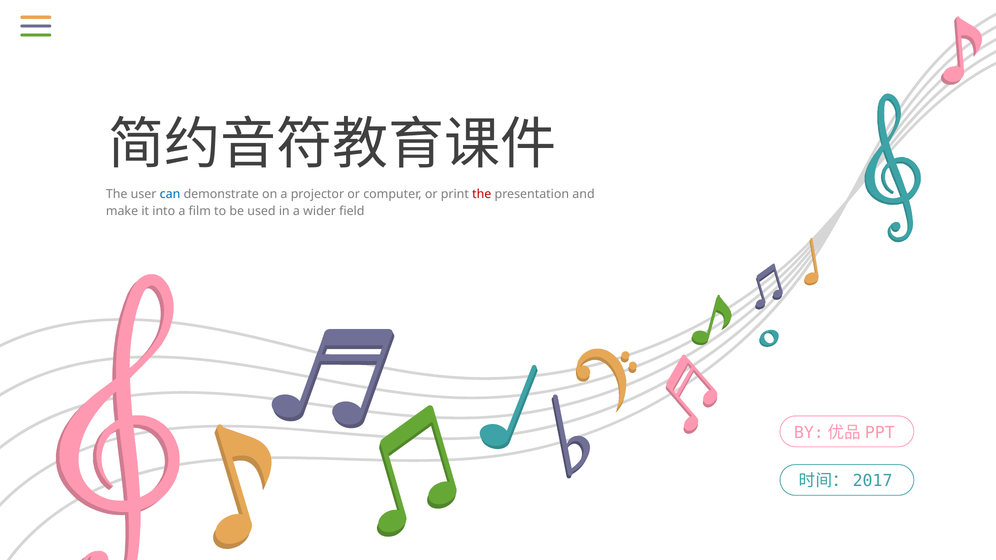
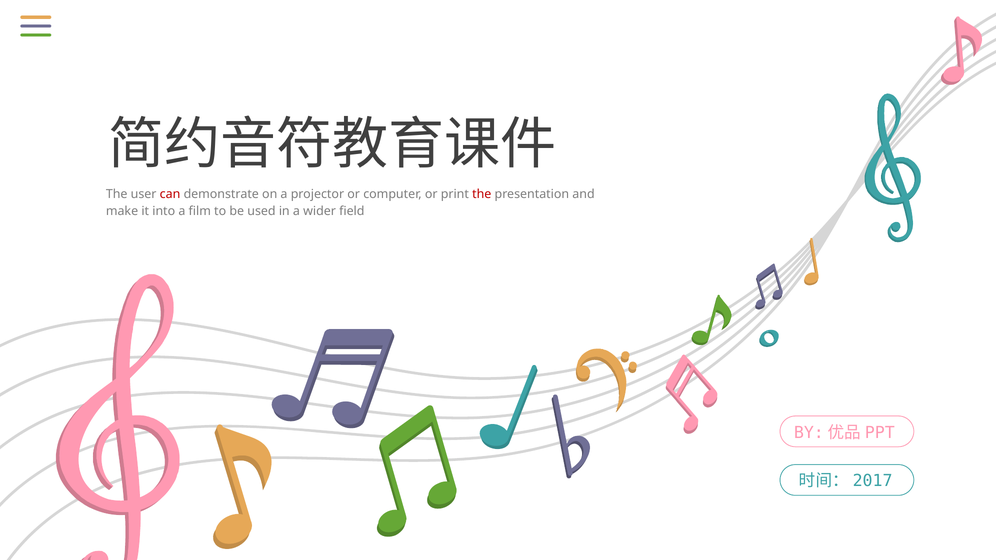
can colour: blue -> red
